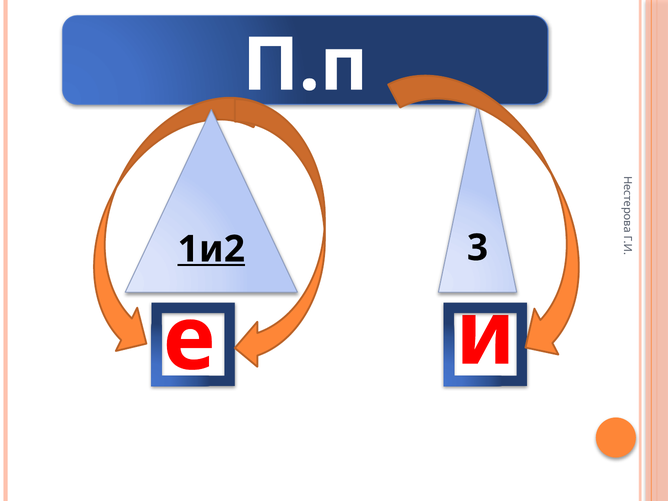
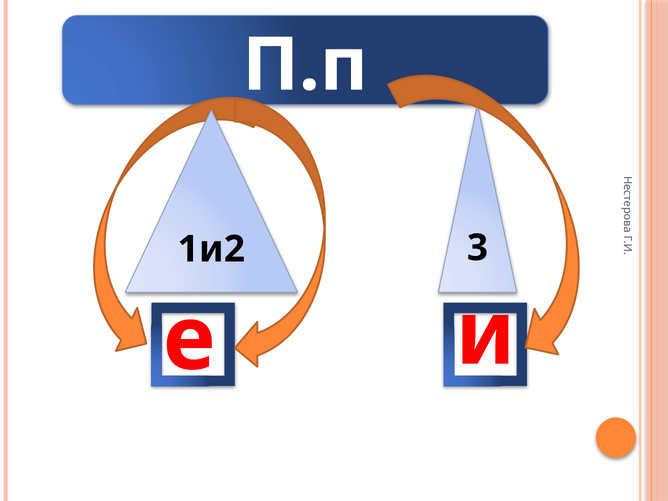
1и2 underline: present -> none
